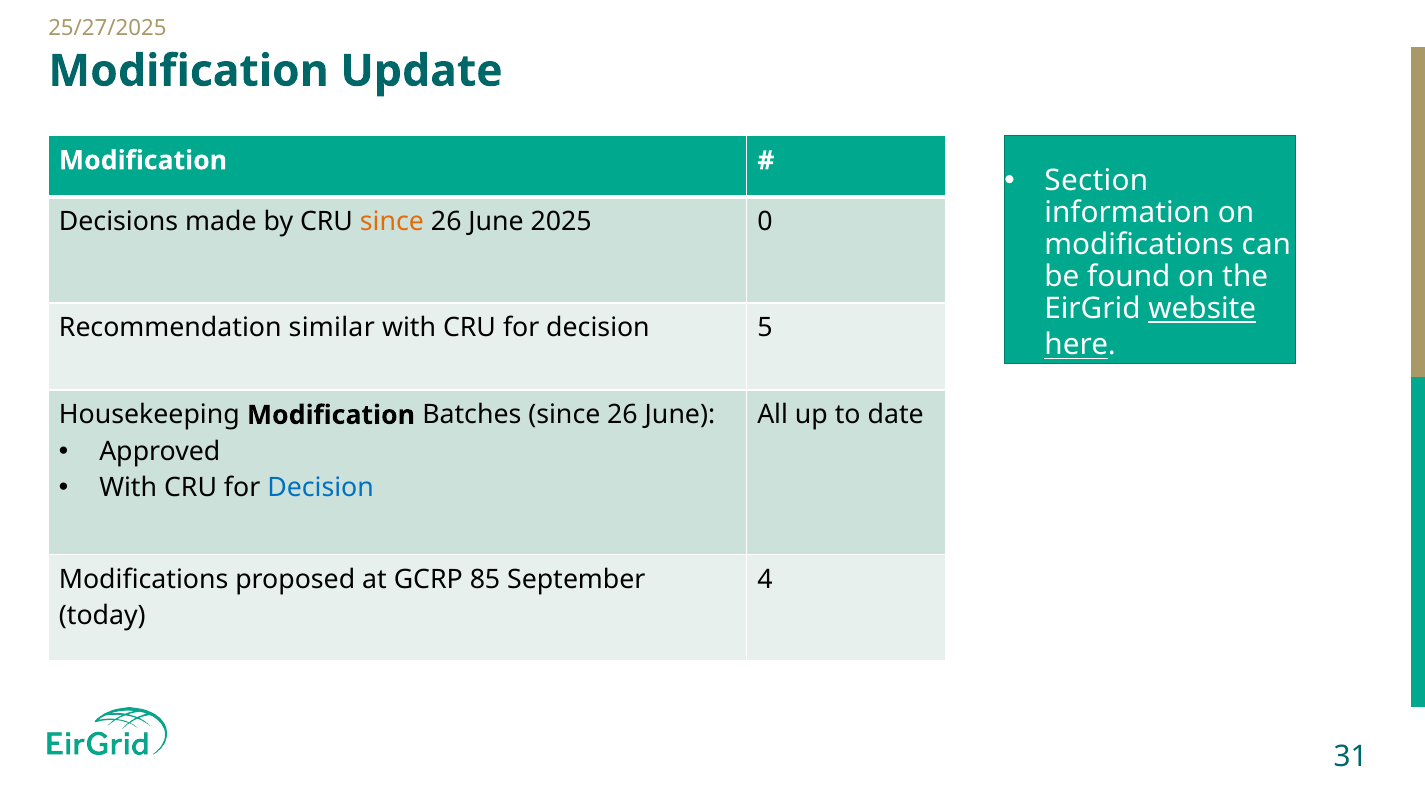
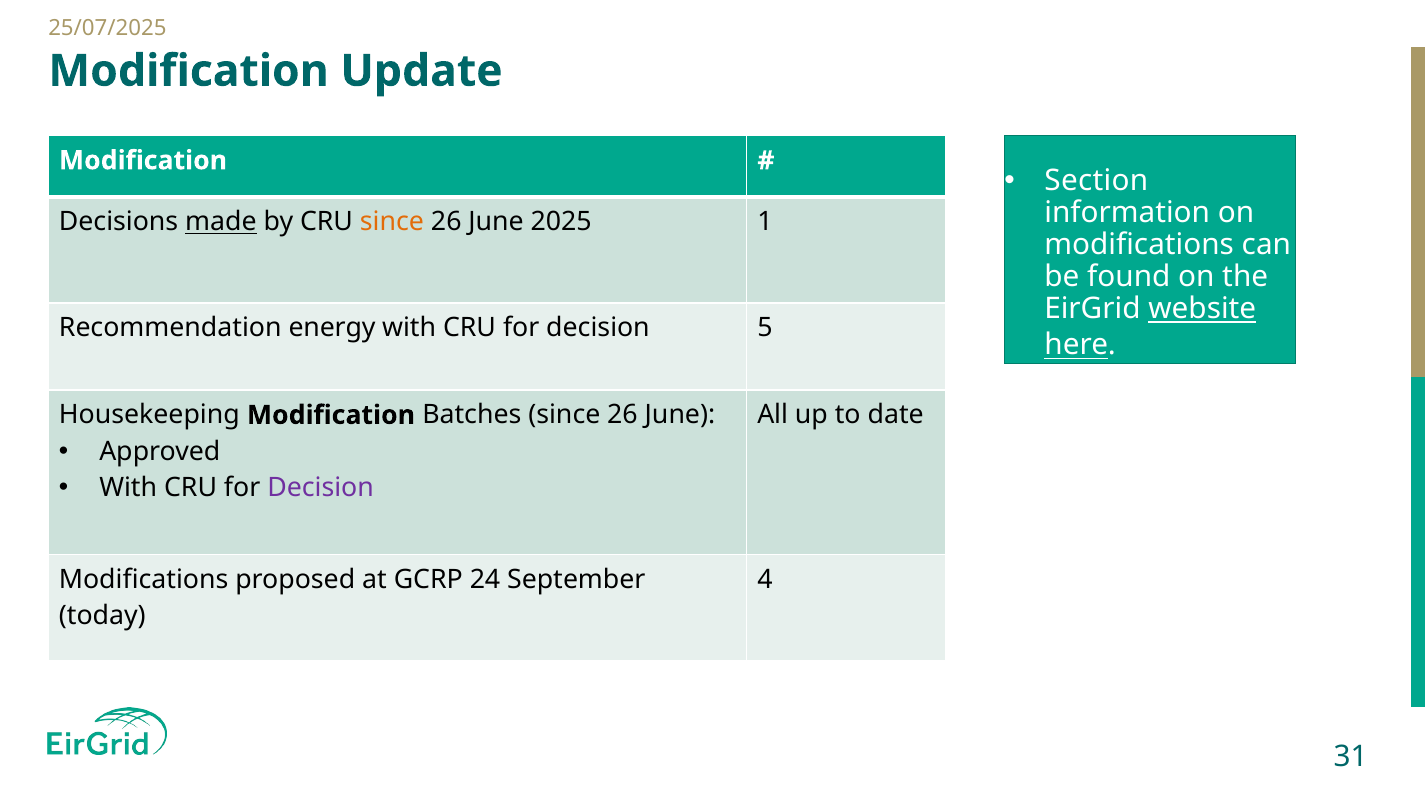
25/27/2025: 25/27/2025 -> 25/07/2025
made underline: none -> present
0: 0 -> 1
similar: similar -> energy
Decision at (321, 488) colour: blue -> purple
85: 85 -> 24
